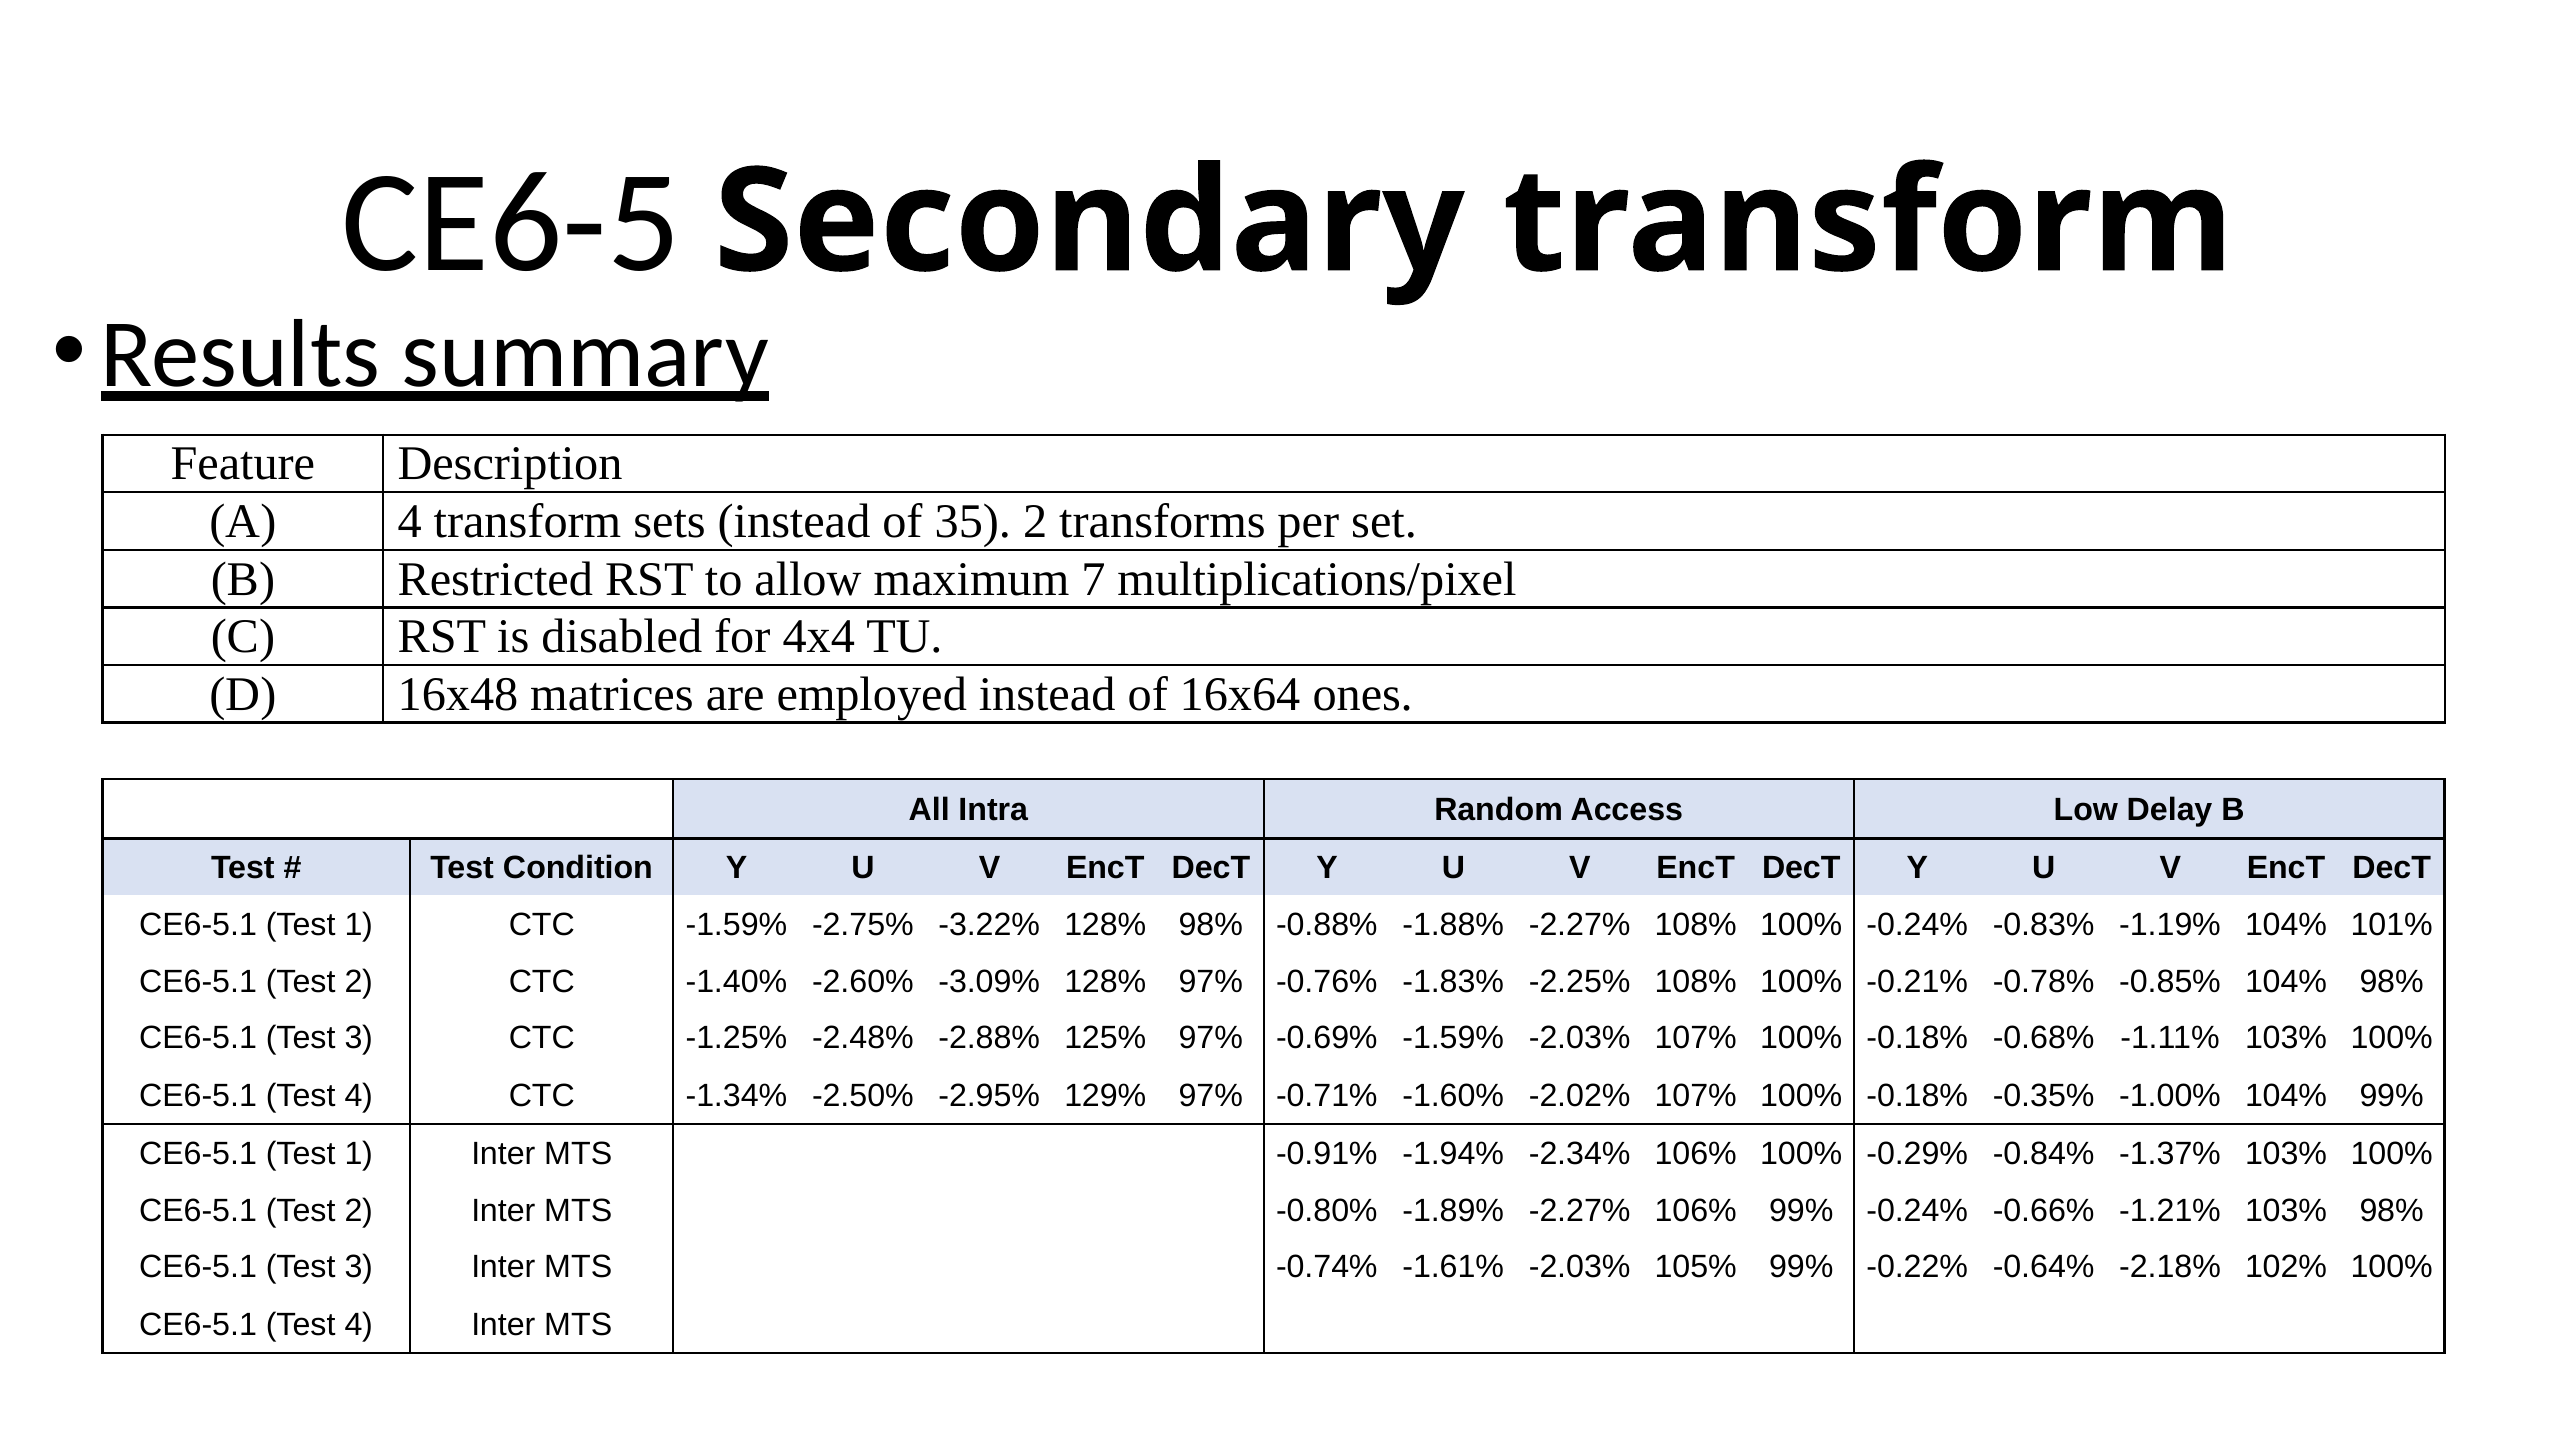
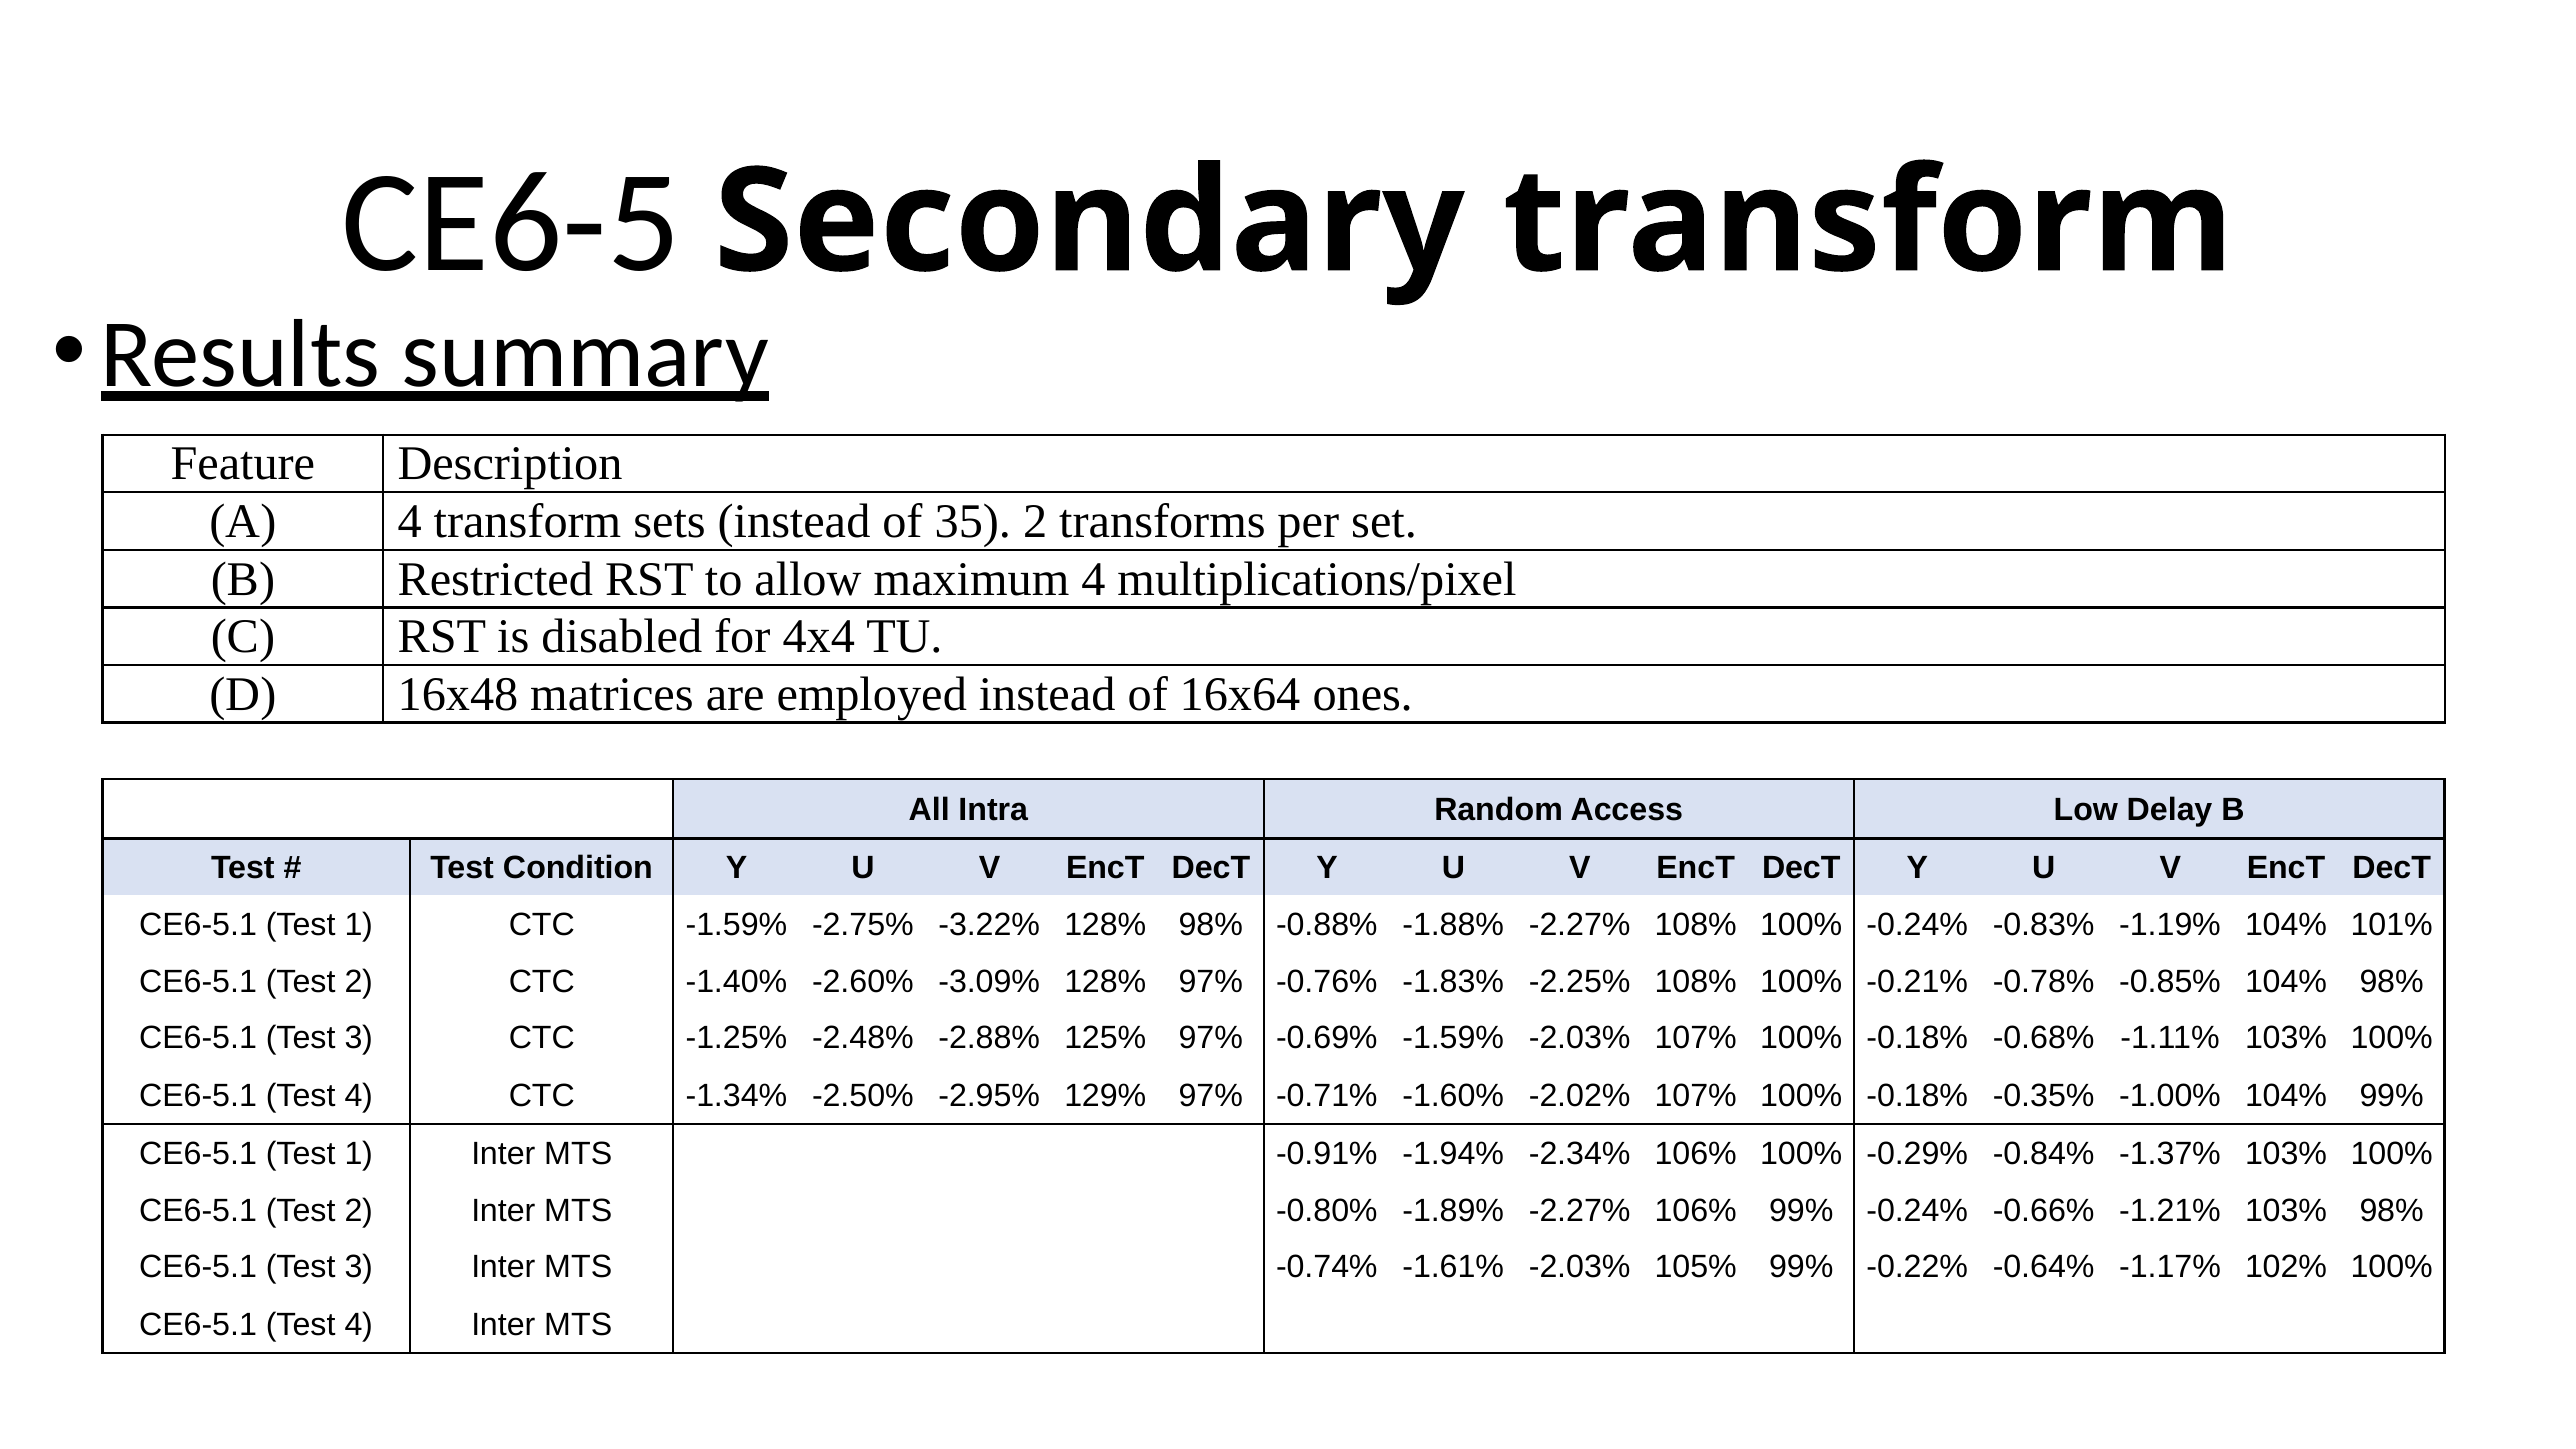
maximum 7: 7 -> 4
-2.18%: -2.18% -> -1.17%
